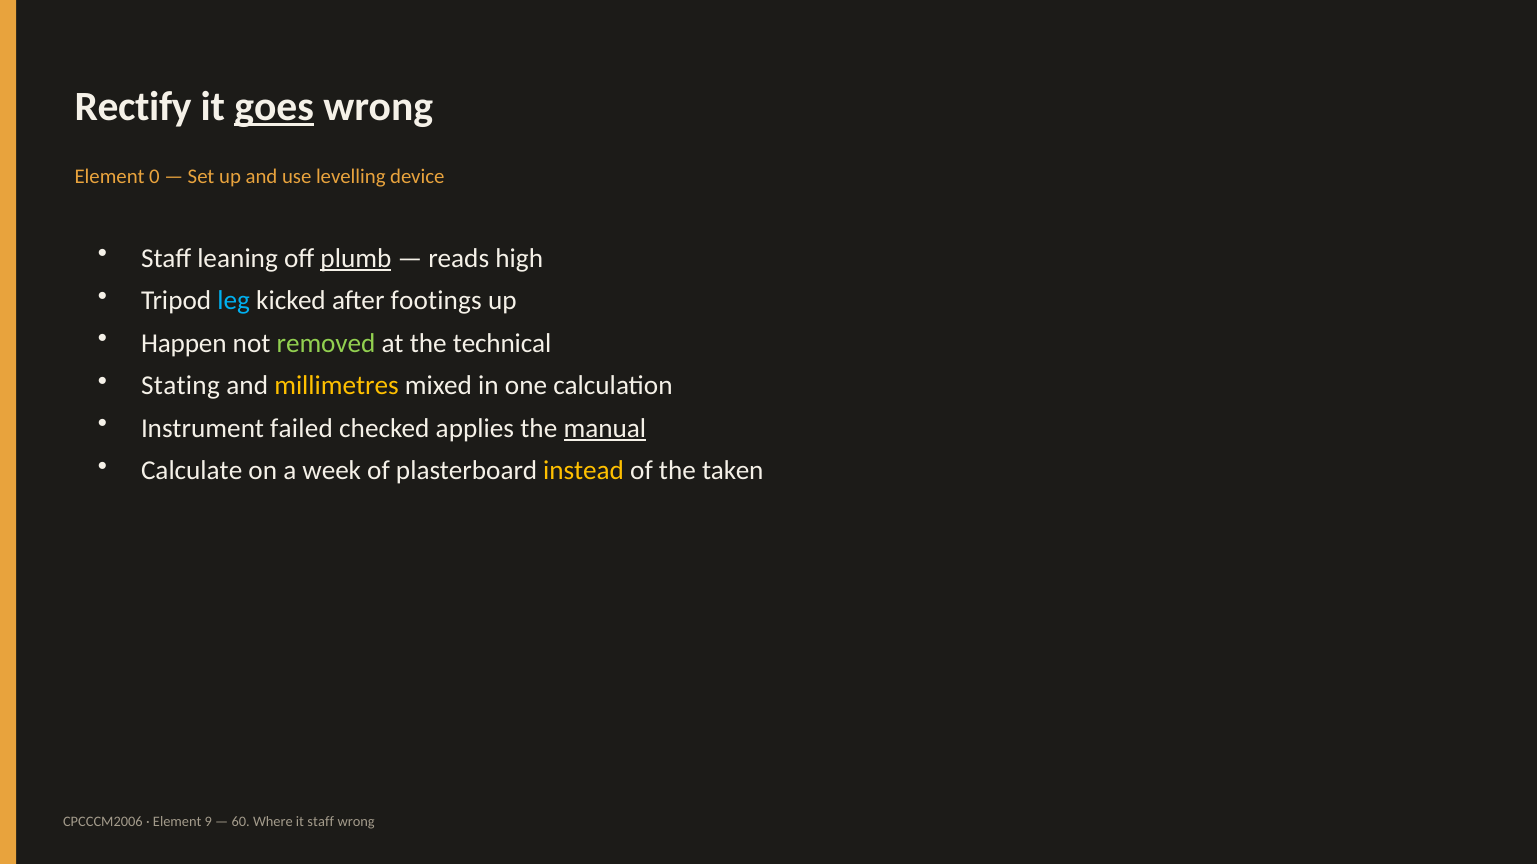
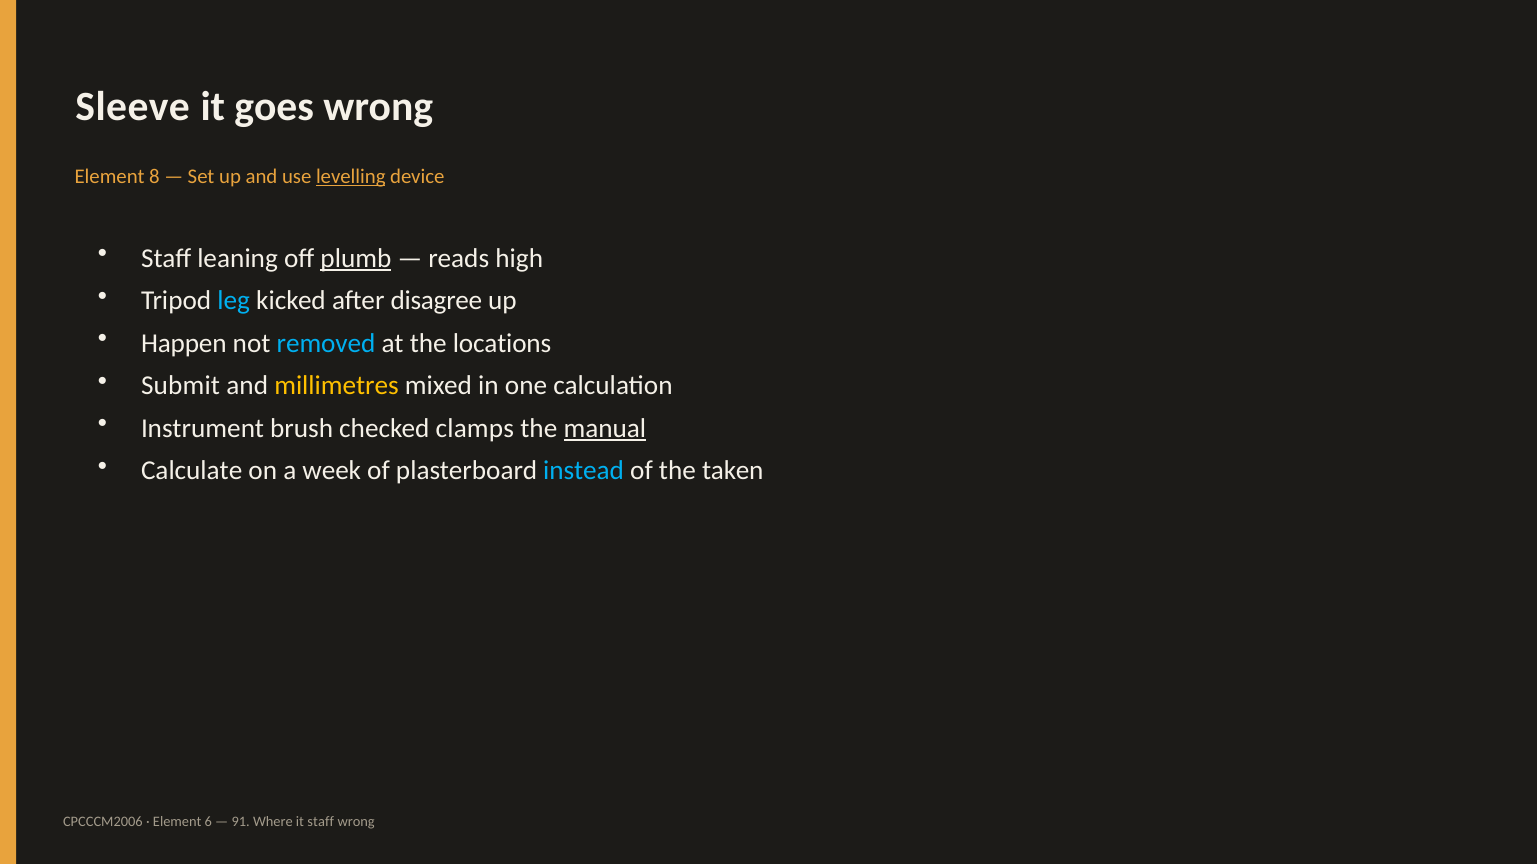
Rectify: Rectify -> Sleeve
goes underline: present -> none
0: 0 -> 8
levelling underline: none -> present
footings: footings -> disagree
removed colour: light green -> light blue
technical: technical -> locations
Stating: Stating -> Submit
failed: failed -> brush
applies: applies -> clamps
instead colour: yellow -> light blue
9: 9 -> 6
60: 60 -> 91
